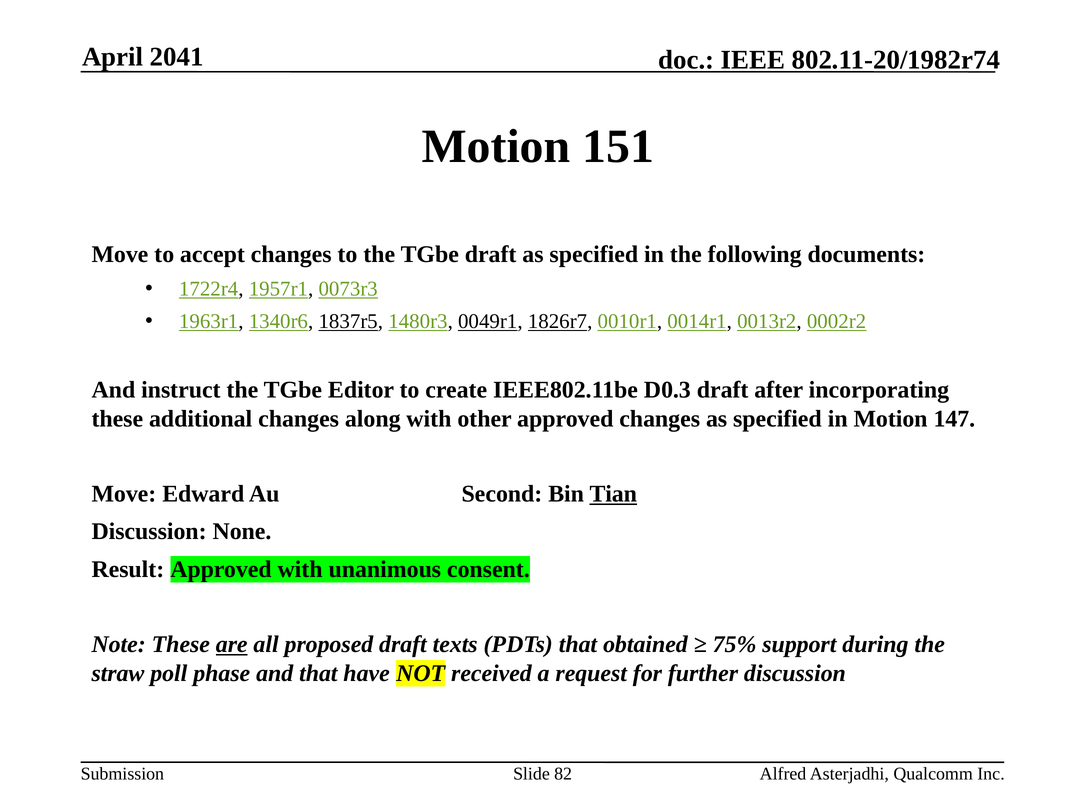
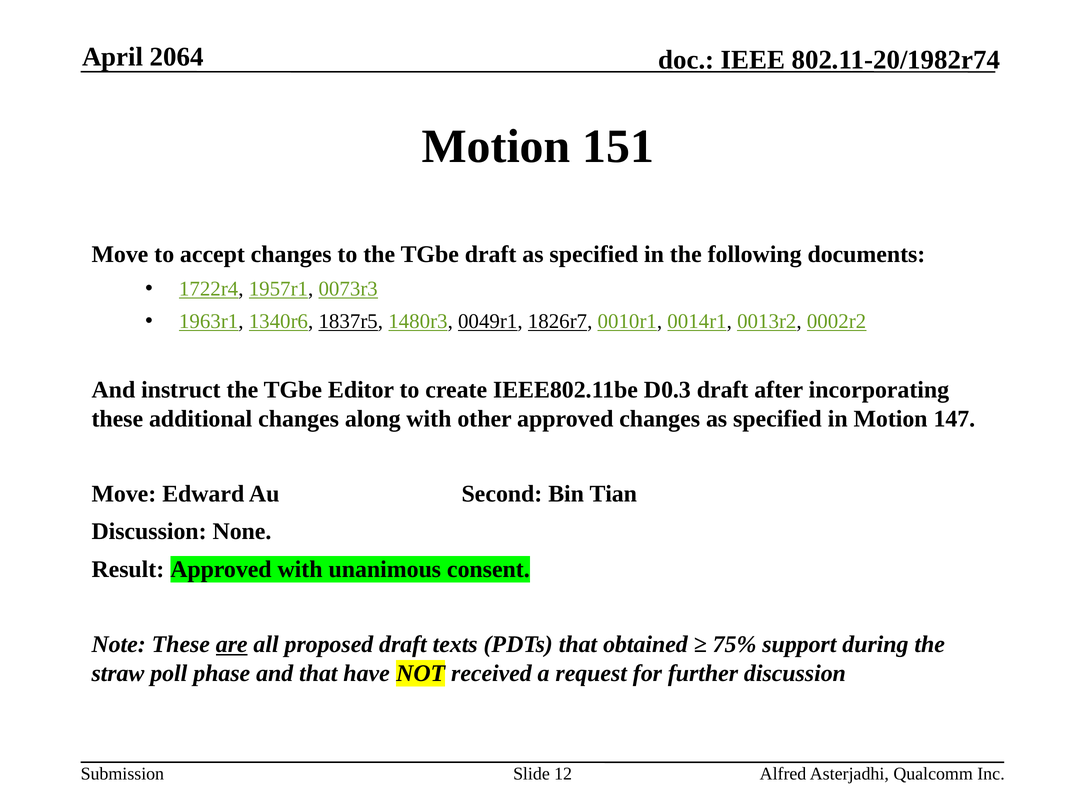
2041: 2041 -> 2064
Tian underline: present -> none
82: 82 -> 12
